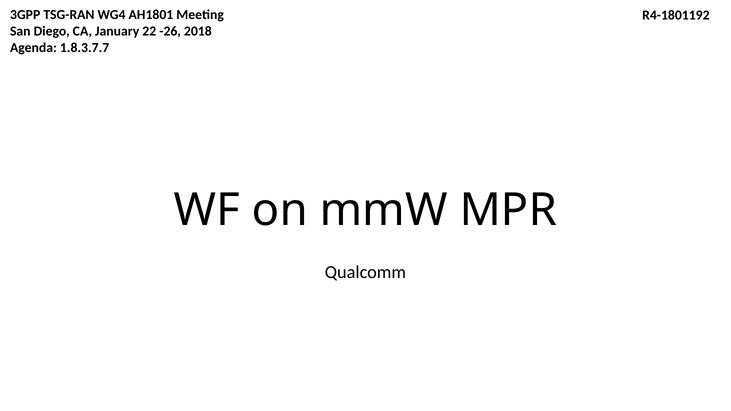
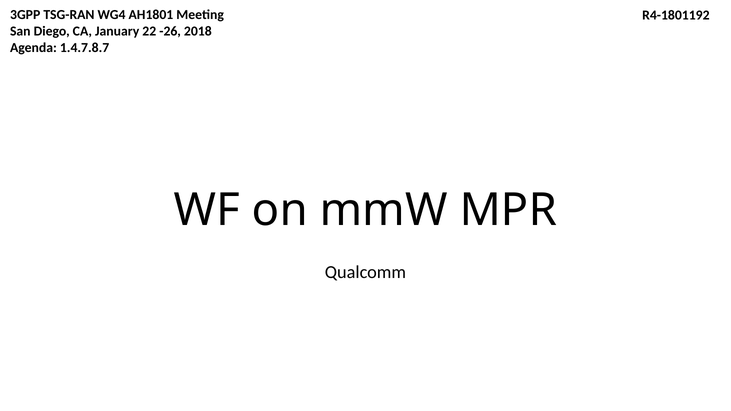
1.8.3.7.7: 1.8.3.7.7 -> 1.4.7.8.7
